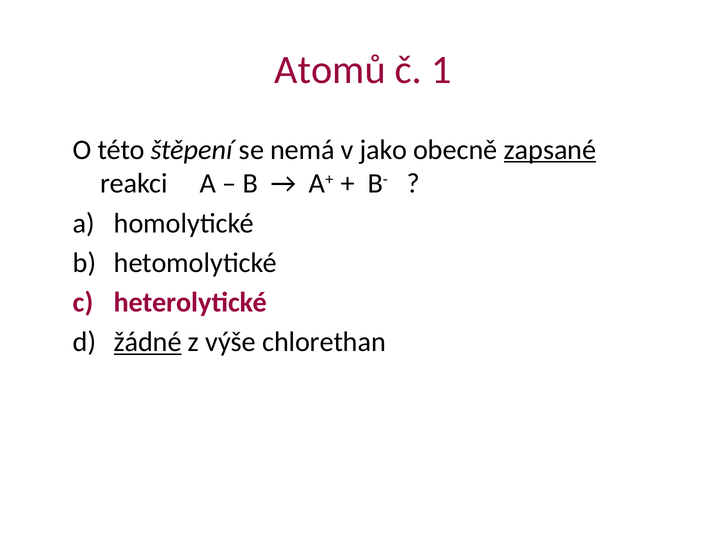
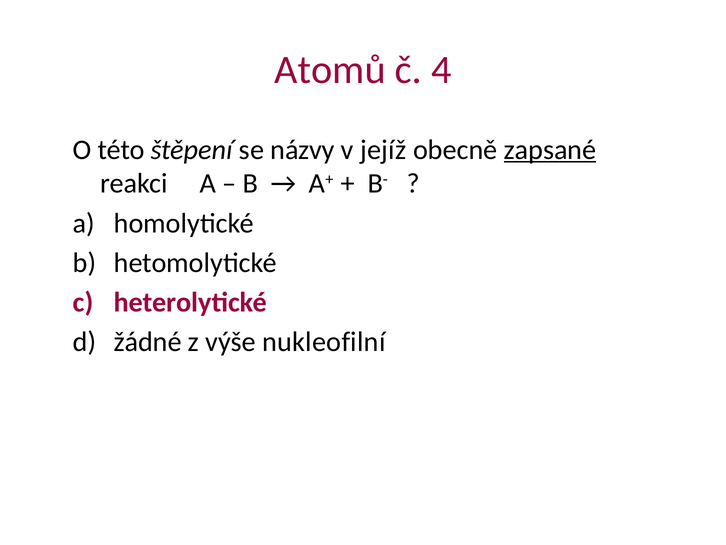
1: 1 -> 4
nemá: nemá -> názvy
jako: jako -> jejíž
žádné underline: present -> none
chlorethan: chlorethan -> nukleofilní
